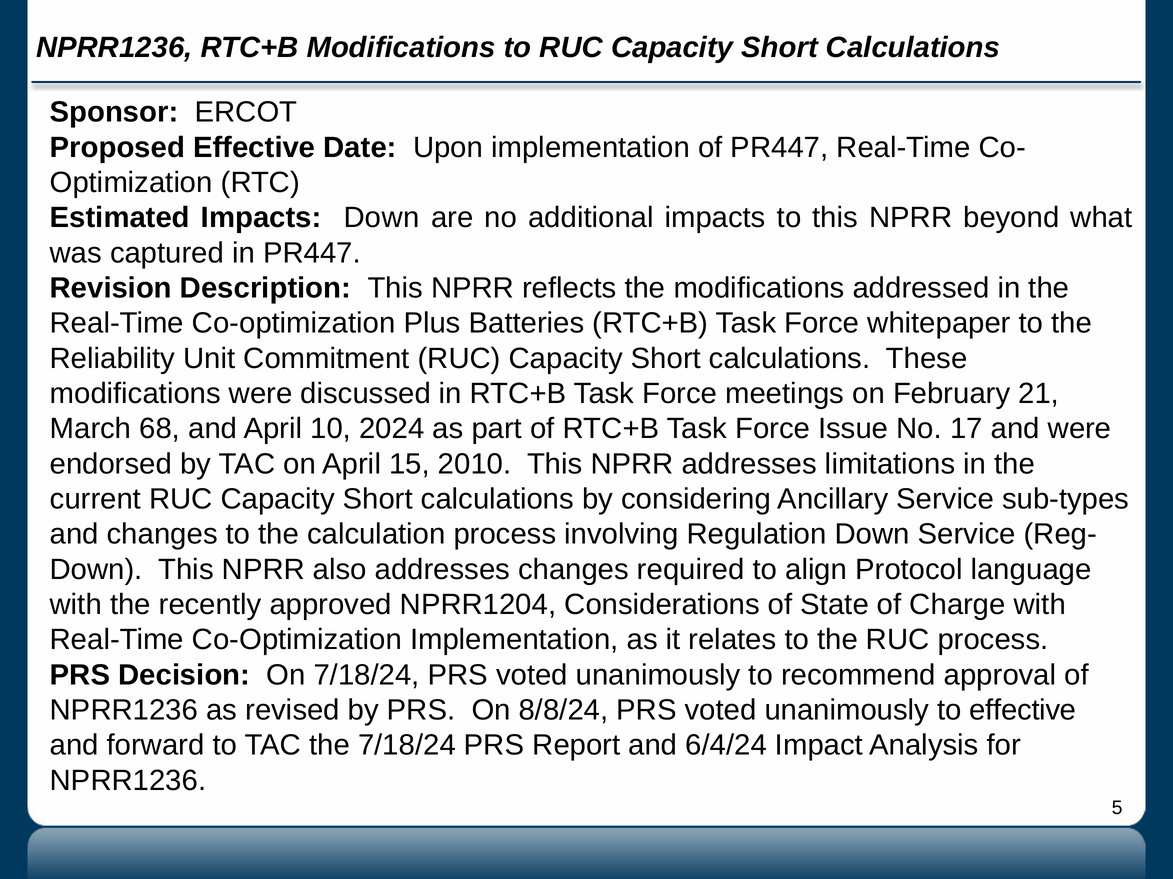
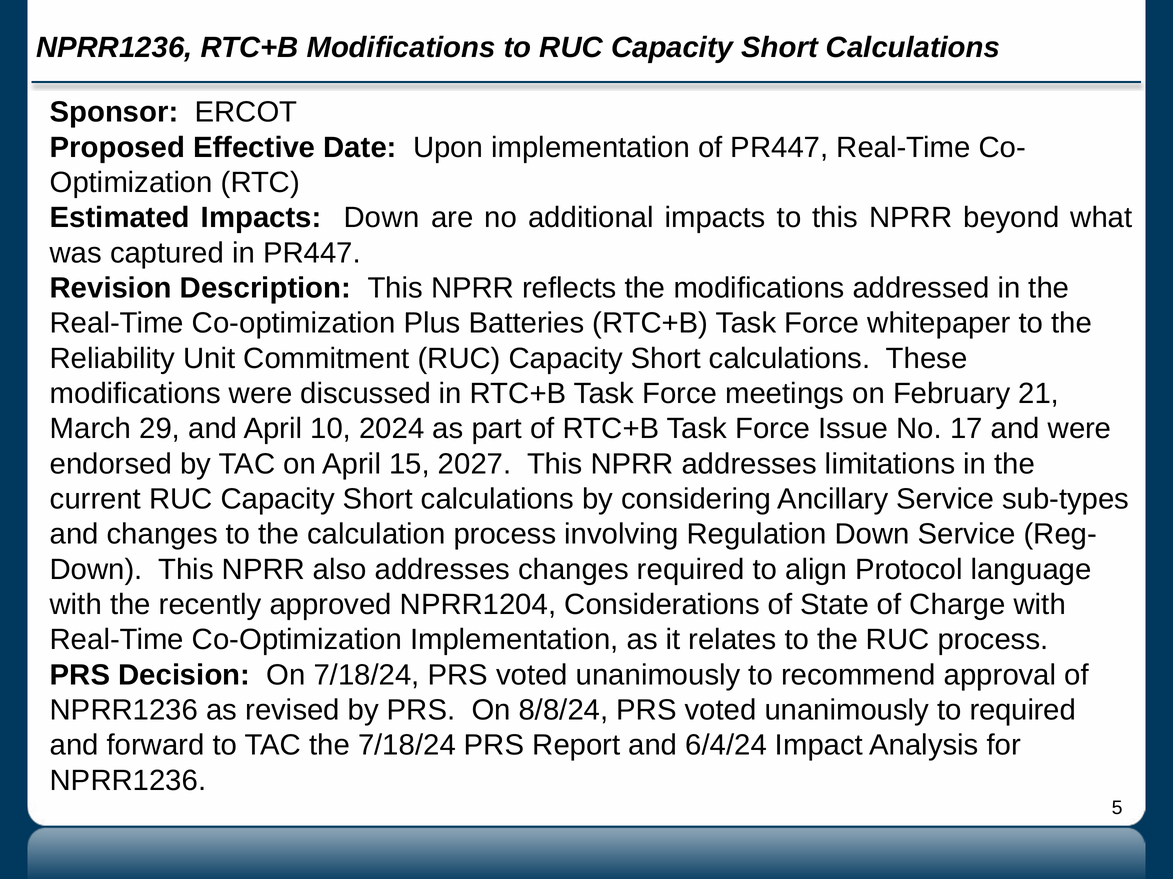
68: 68 -> 29
2010: 2010 -> 2027
to effective: effective -> required
